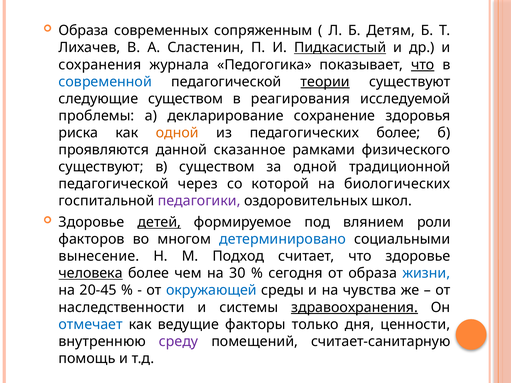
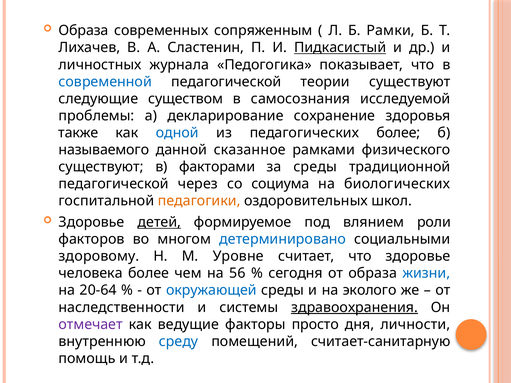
Детям: Детям -> Рамки
сохранения: сохранения -> личностных
что at (423, 65) underline: present -> none
теории underline: present -> none
реагирования: реагирования -> самосознания
риска: риска -> также
одной at (177, 133) colour: orange -> blue
проявляются: проявляются -> называемого
в существом: существом -> факторами
за одной: одной -> среды
которой: которой -> социума
педагогики colour: purple -> orange
вынесение: вынесение -> здоровому
Подход: Подход -> Уровне
человека underline: present -> none
30: 30 -> 56
20-45: 20-45 -> 20-64
чувства: чувства -> эколого
отмечает colour: blue -> purple
только: только -> просто
ценности: ценности -> личности
среду colour: purple -> blue
